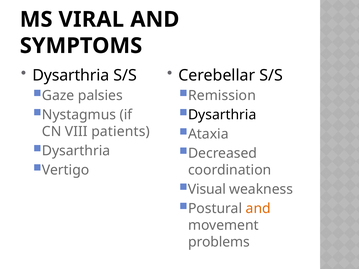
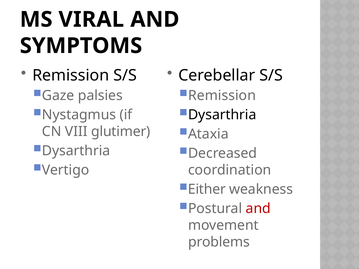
Dysarthria at (71, 75): Dysarthria -> Remission
patients: patients -> glutimer
Visual: Visual -> Either
and at (258, 209) colour: orange -> red
